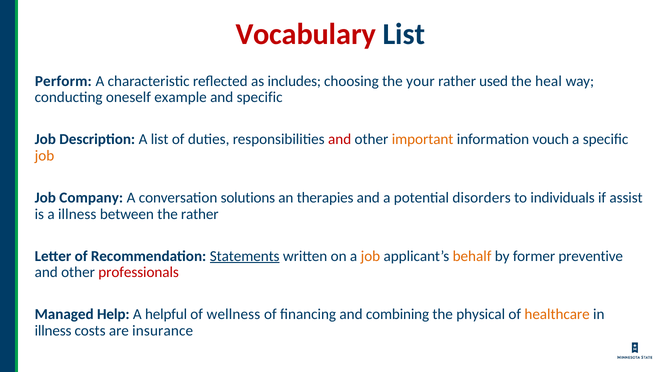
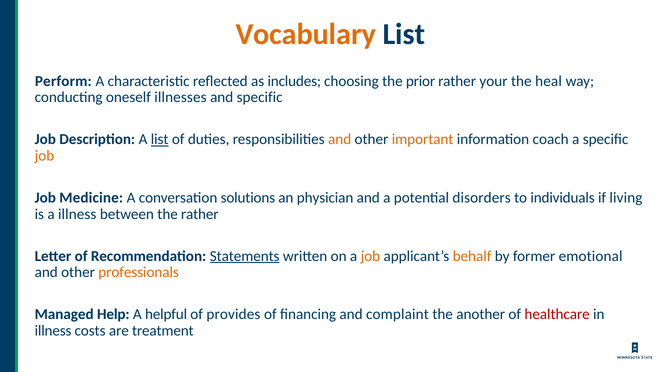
Vocabulary colour: red -> orange
your: your -> prior
used: used -> your
example: example -> illnesses
list at (160, 139) underline: none -> present
and at (340, 139) colour: red -> orange
vouch: vouch -> coach
Company: Company -> Medicine
therapies: therapies -> physician
assist: assist -> living
preventive: preventive -> emotional
professionals colour: red -> orange
wellness: wellness -> provides
combining: combining -> complaint
physical: physical -> another
healthcare colour: orange -> red
insurance: insurance -> treatment
